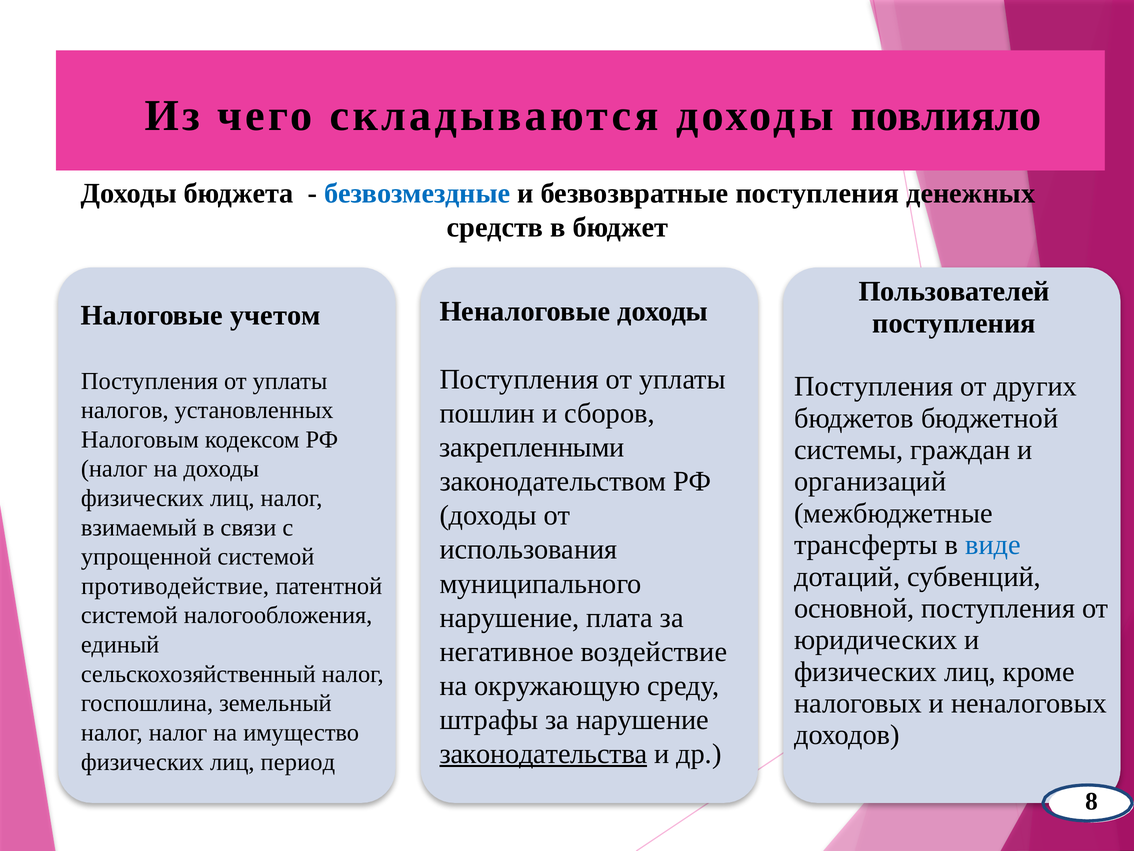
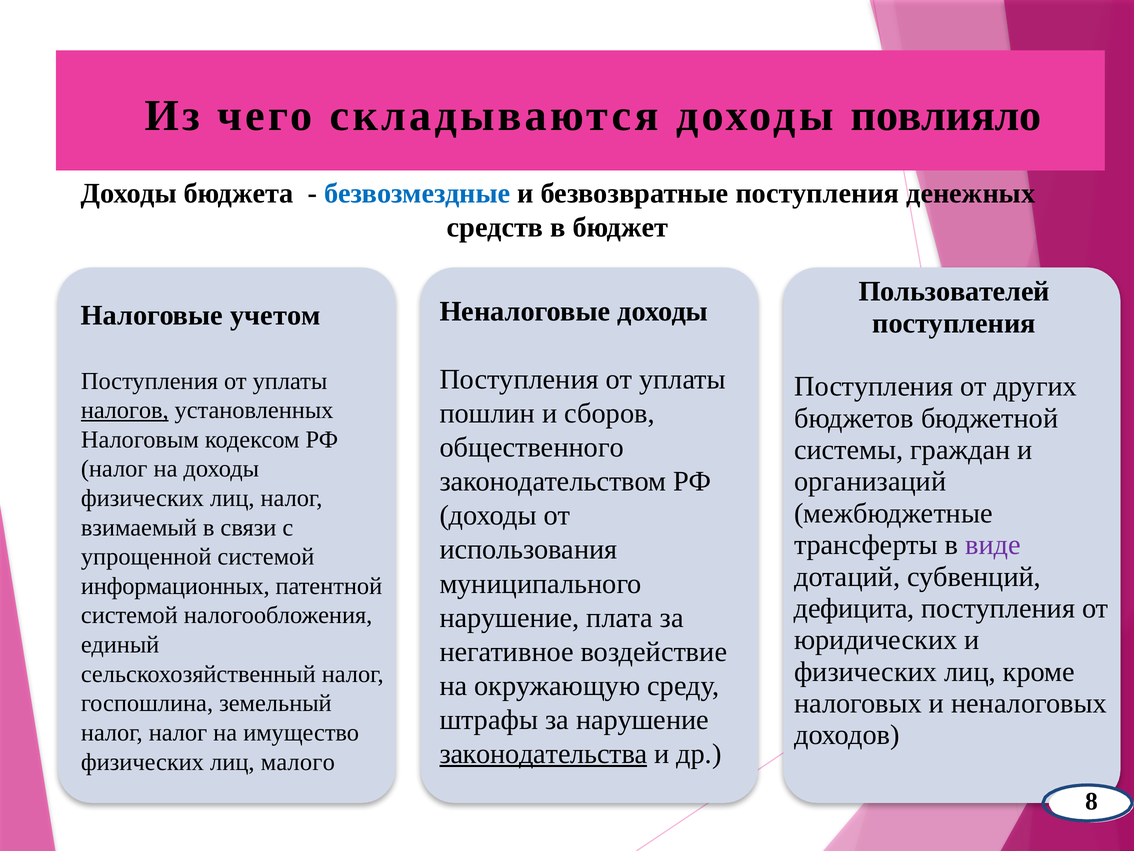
налогов underline: none -> present
закрепленными: закрепленными -> общественного
виде colour: blue -> purple
противодействие: противодействие -> информационных
основной: основной -> дефицита
период: период -> малого
